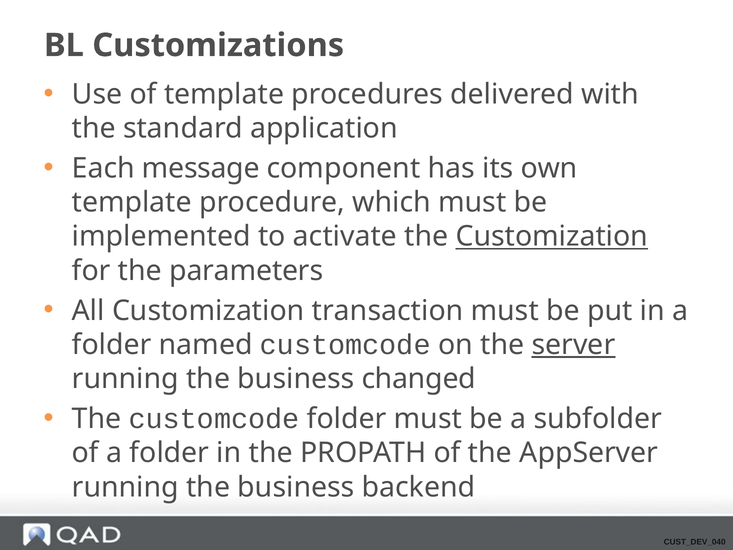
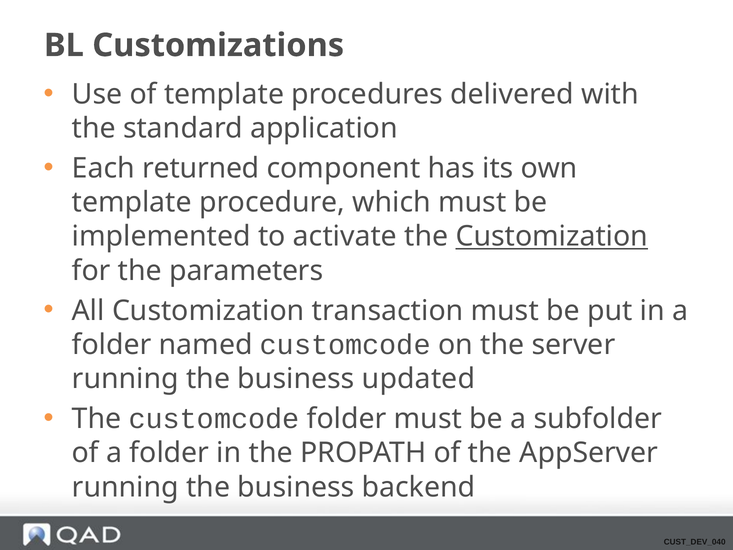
message: message -> returned
server underline: present -> none
changed: changed -> updated
